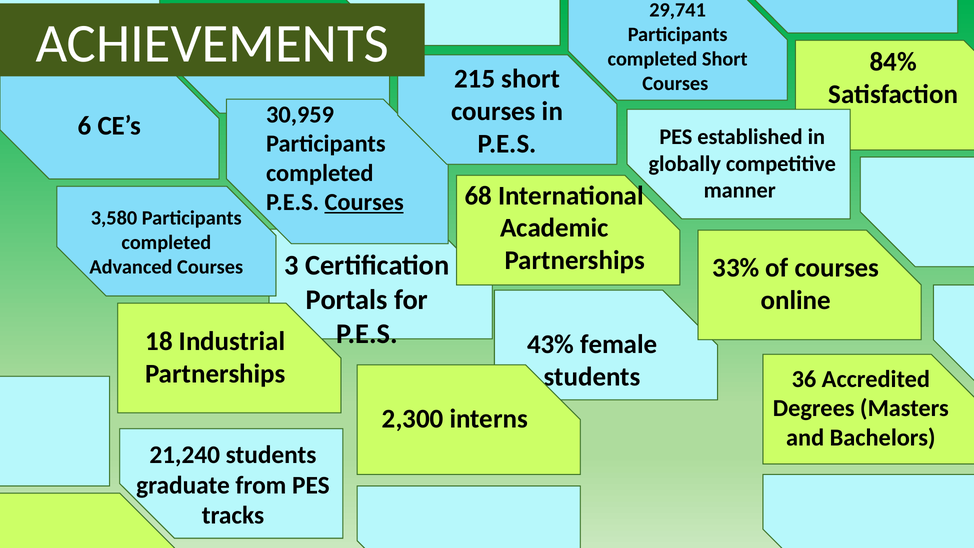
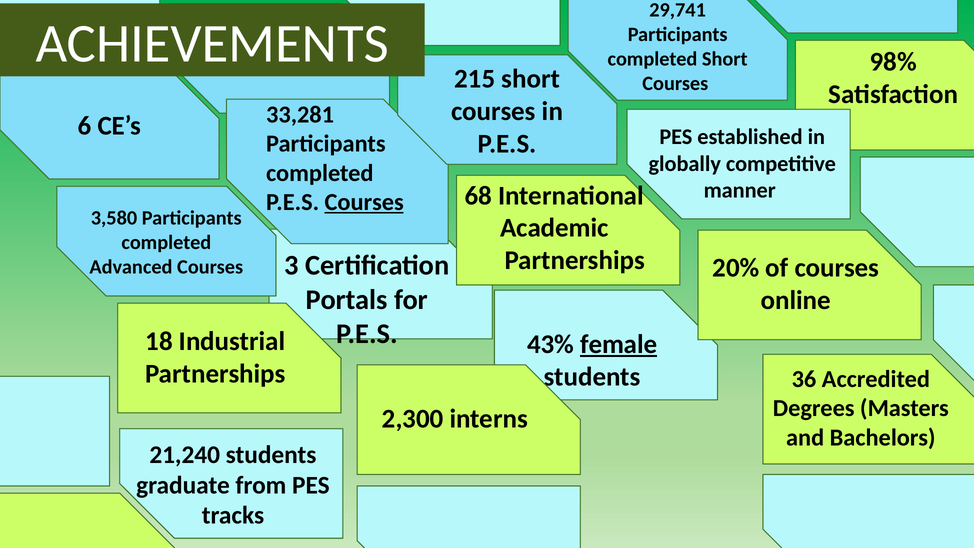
84%: 84% -> 98%
30,959: 30,959 -> 33,281
33%: 33% -> 20%
female underline: none -> present
